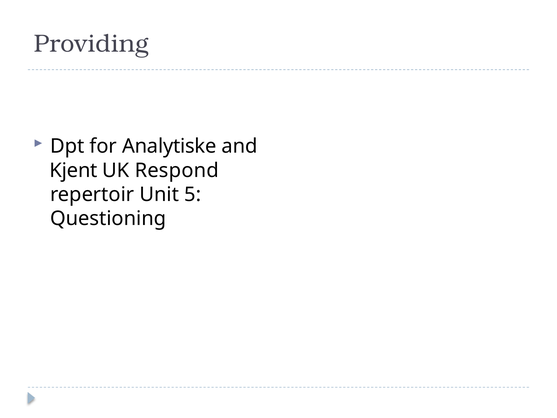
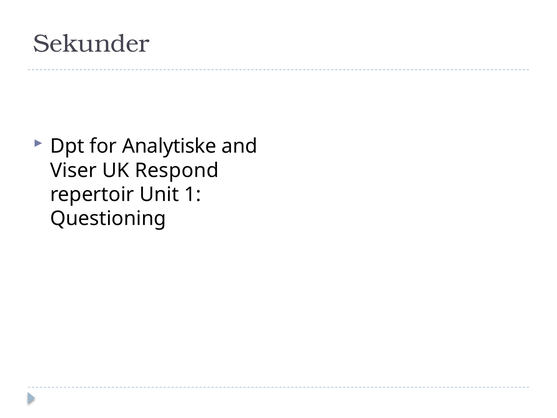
Providing: Providing -> Sekunder
Kjent: Kjent -> Viser
5: 5 -> 1
